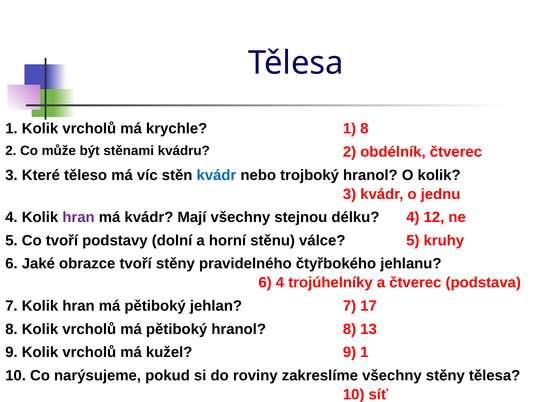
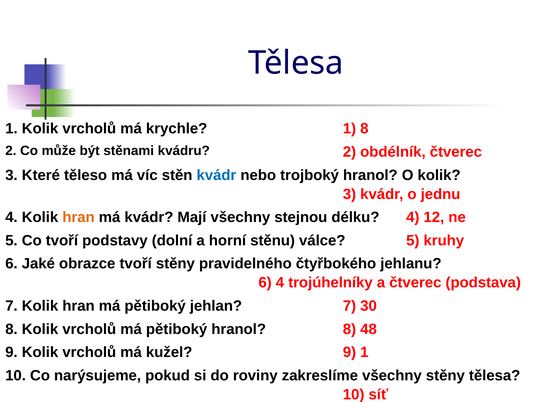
hran at (78, 217) colour: purple -> orange
17: 17 -> 30
13: 13 -> 48
